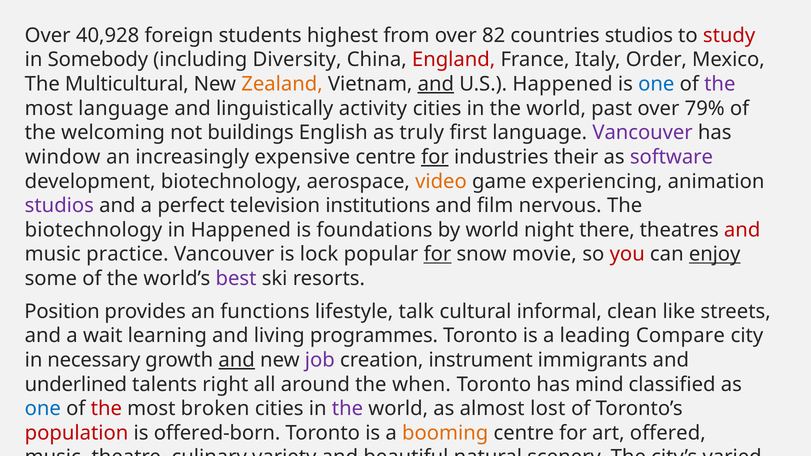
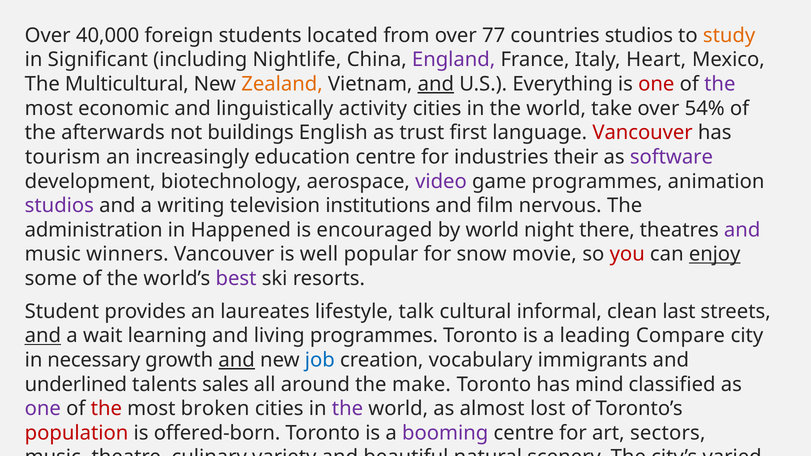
40,928: 40,928 -> 40,000
highest: highest -> located
82: 82 -> 77
study colour: red -> orange
Somebody: Somebody -> Significant
Diversity: Diversity -> Nightlife
England colour: red -> purple
Order: Order -> Heart
U.S Happened: Happened -> Everything
one at (656, 84) colour: blue -> red
most language: language -> economic
past: past -> take
79%: 79% -> 54%
welcoming: welcoming -> afterwards
truly: truly -> trust
Vancouver at (643, 133) colour: purple -> red
window: window -> tourism
expensive: expensive -> education
for at (435, 157) underline: present -> none
video colour: orange -> purple
game experiencing: experiencing -> programmes
perfect: perfect -> writing
biotechnology at (94, 230): biotechnology -> administration
foundations: foundations -> encouraged
and at (742, 230) colour: red -> purple
practice: practice -> winners
lock: lock -> well
for at (437, 254) underline: present -> none
Position: Position -> Student
functions: functions -> laureates
like: like -> last
and at (43, 336) underline: none -> present
job colour: purple -> blue
instrument: instrument -> vocabulary
right: right -> sales
when: when -> make
one at (43, 409) colour: blue -> purple
booming colour: orange -> purple
offered: offered -> sectors
